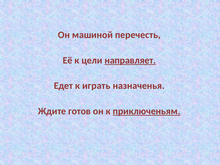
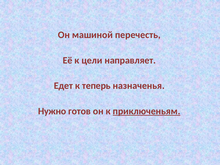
направляет underline: present -> none
играть: играть -> теперь
Ждите: Ждите -> Нужно
